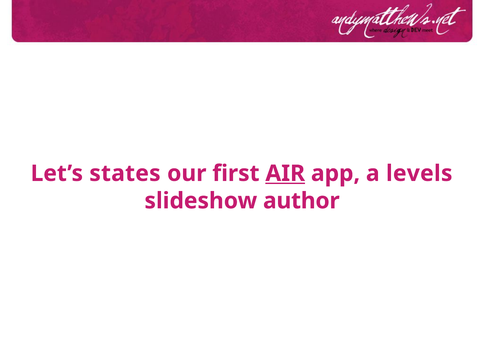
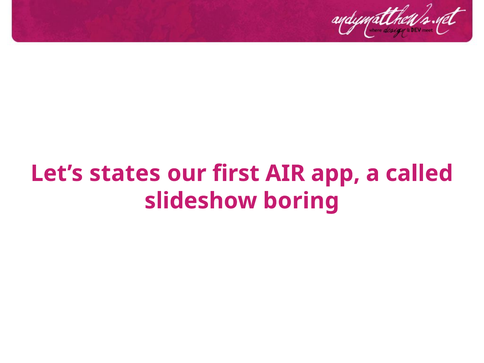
AIR underline: present -> none
levels: levels -> called
author: author -> boring
